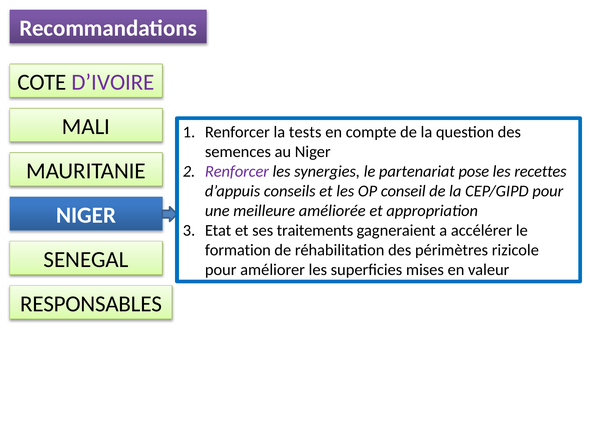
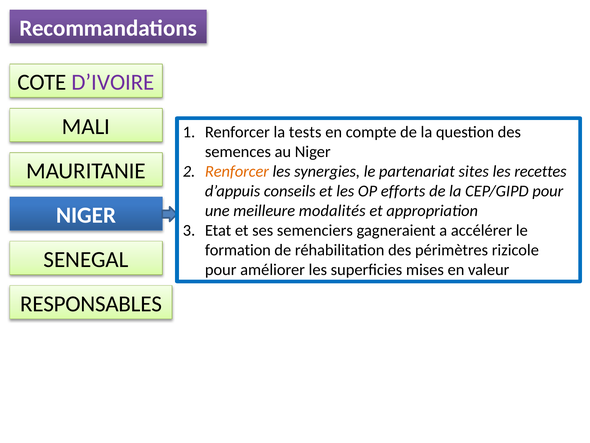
Renforcer at (237, 171) colour: purple -> orange
pose: pose -> sites
conseil: conseil -> efforts
améliorée: améliorée -> modalités
traitements: traitements -> semenciers
